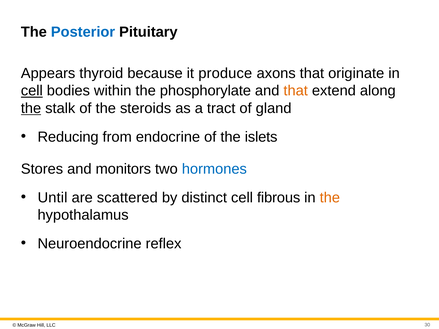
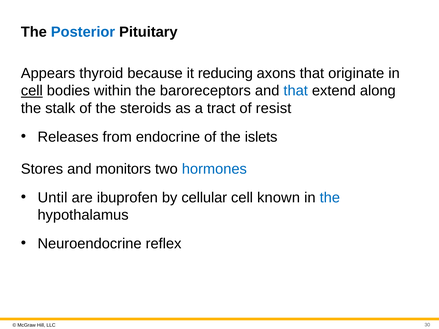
produce: produce -> reducing
phosphorylate: phosphorylate -> baroreceptors
that at (296, 91) colour: orange -> blue
the at (31, 108) underline: present -> none
gland: gland -> resist
Reducing: Reducing -> Releases
scattered: scattered -> ibuprofen
distinct: distinct -> cellular
fibrous: fibrous -> known
the at (330, 198) colour: orange -> blue
